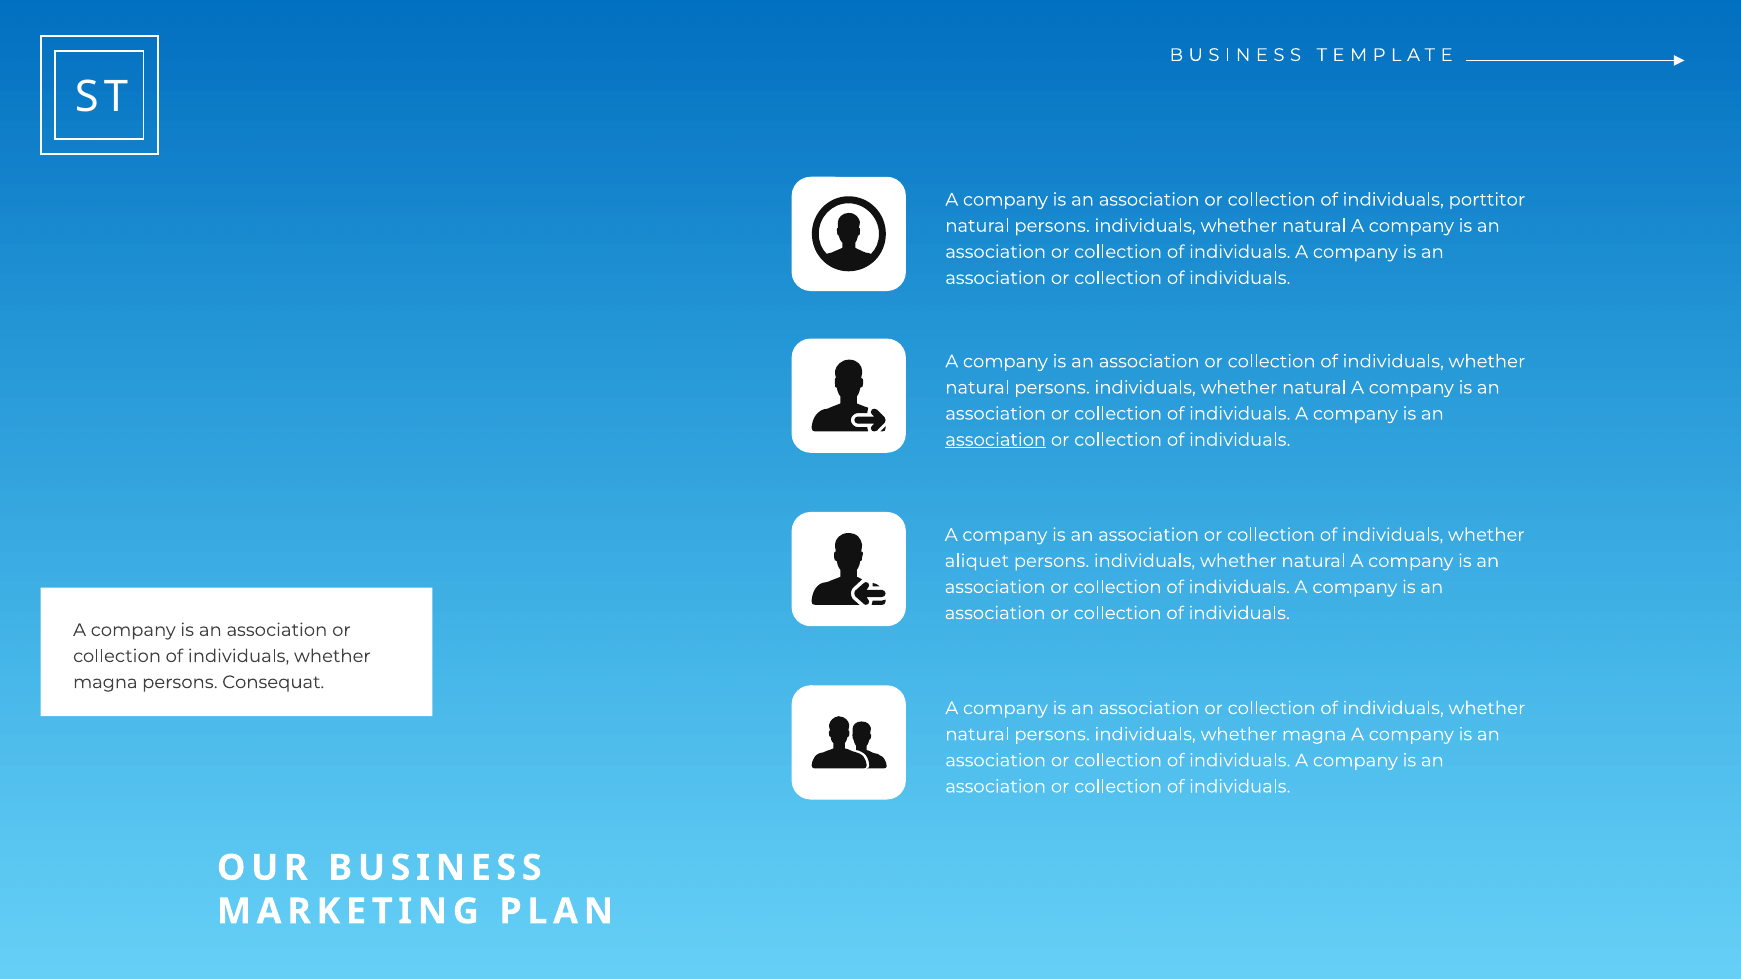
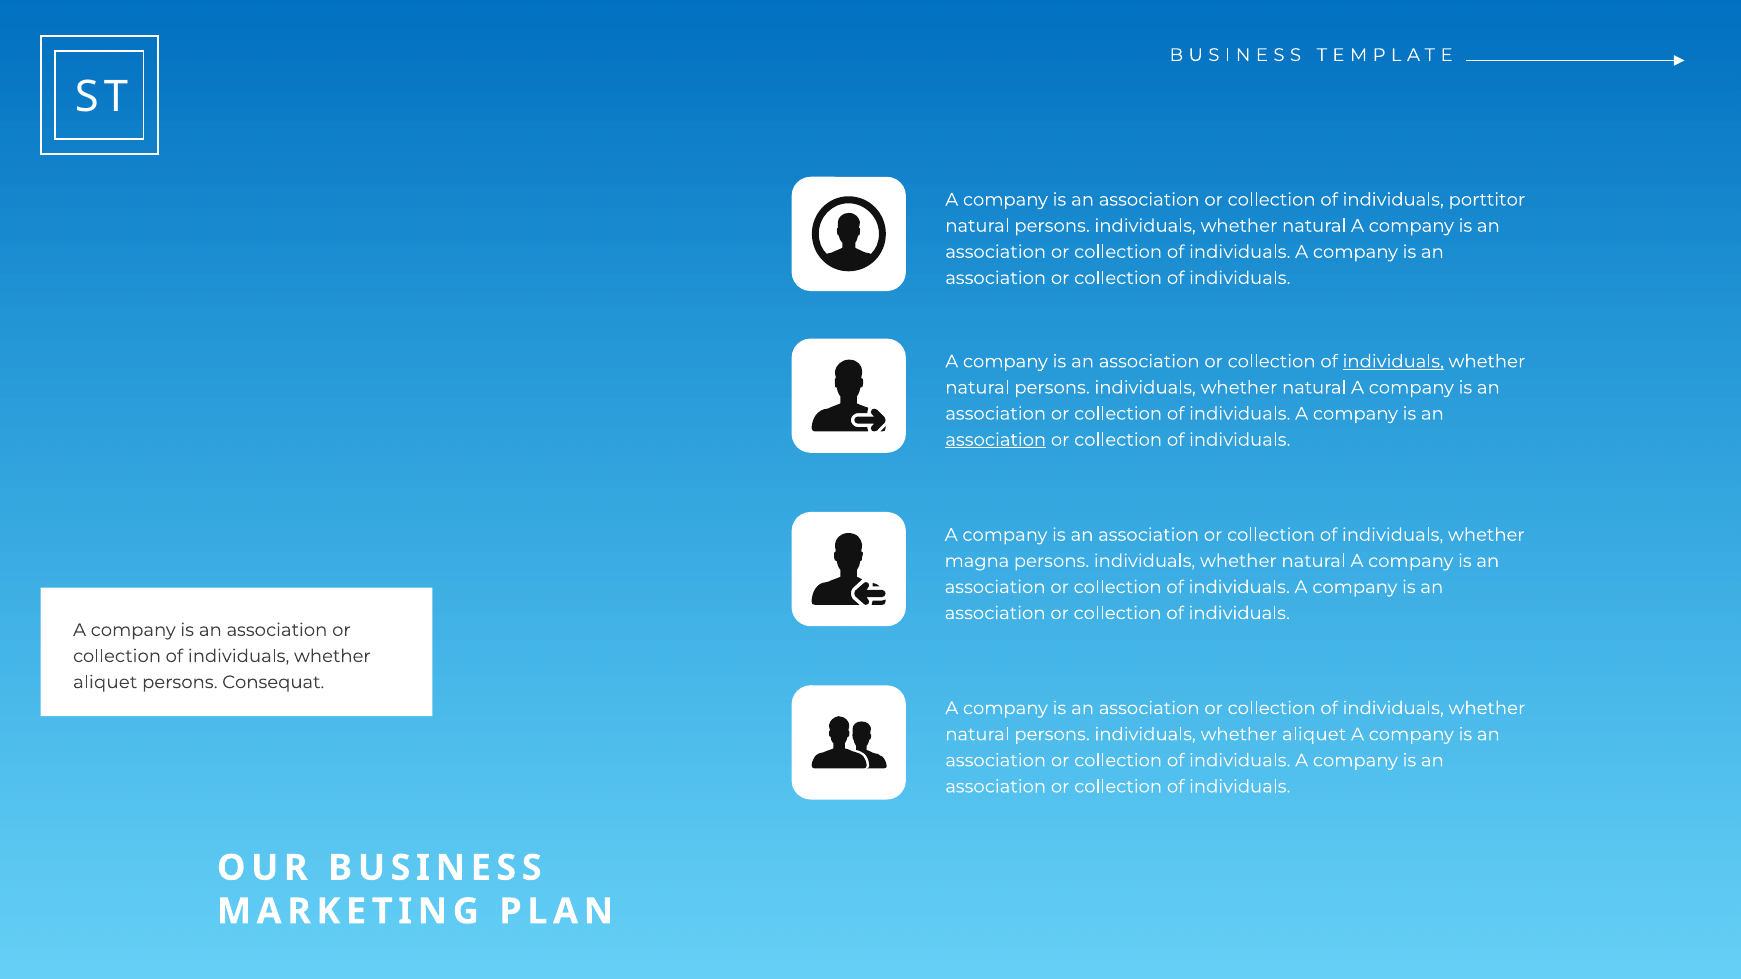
individuals at (1393, 362) underline: none -> present
aliquet: aliquet -> magna
magna at (105, 682): magna -> aliquet
persons individuals whether magna: magna -> aliquet
